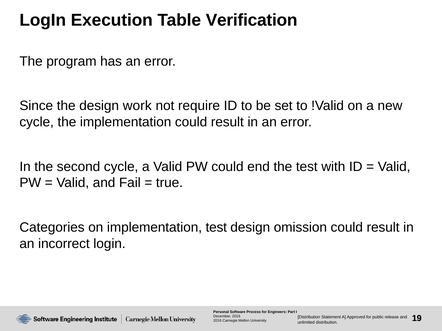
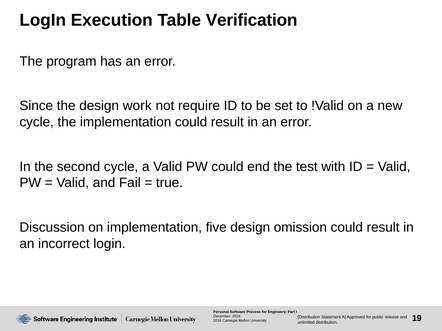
Categories: Categories -> Discussion
implementation test: test -> five
